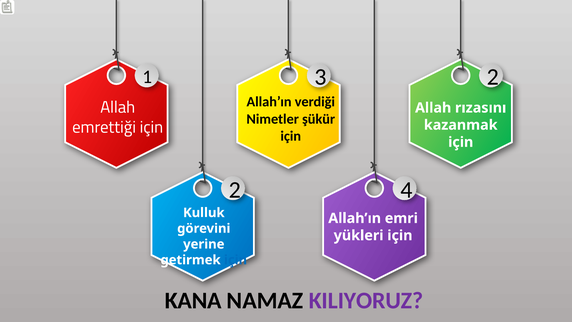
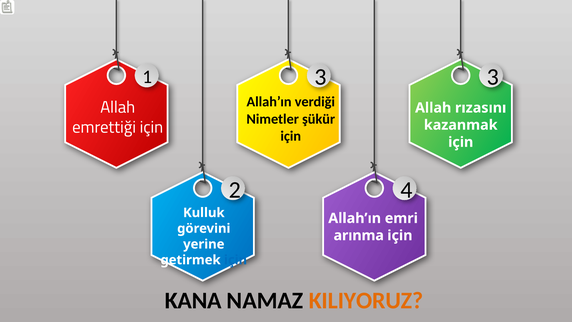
3 2: 2 -> 3
yükleri: yükleri -> arınma
KILIYORUZ colour: purple -> orange
